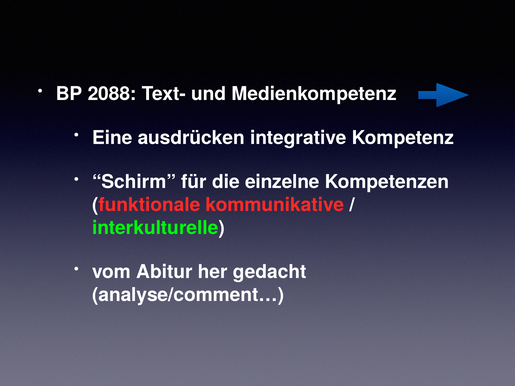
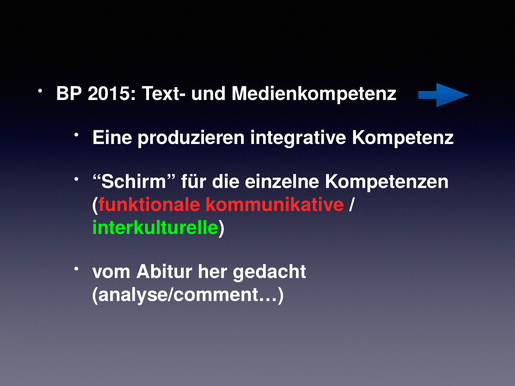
2088: 2088 -> 2015
ausdrücken: ausdrücken -> produzieren
